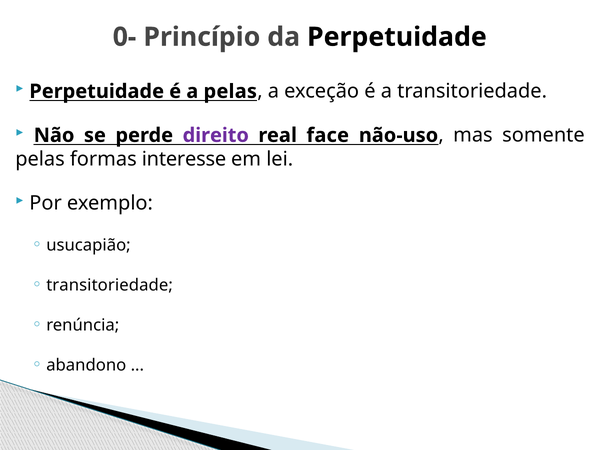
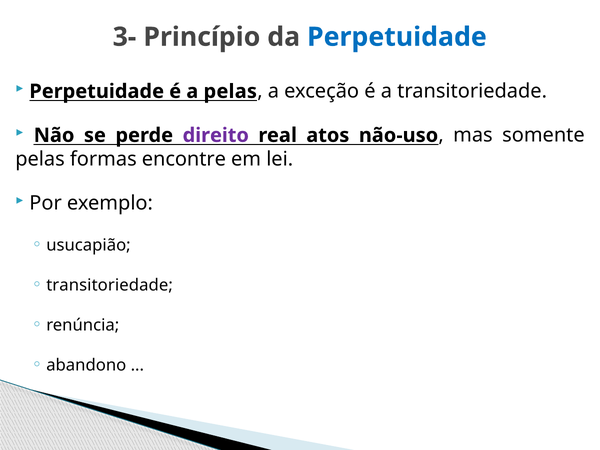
0-: 0- -> 3-
Perpetuidade at (397, 37) colour: black -> blue
face: face -> atos
interesse: interesse -> encontre
